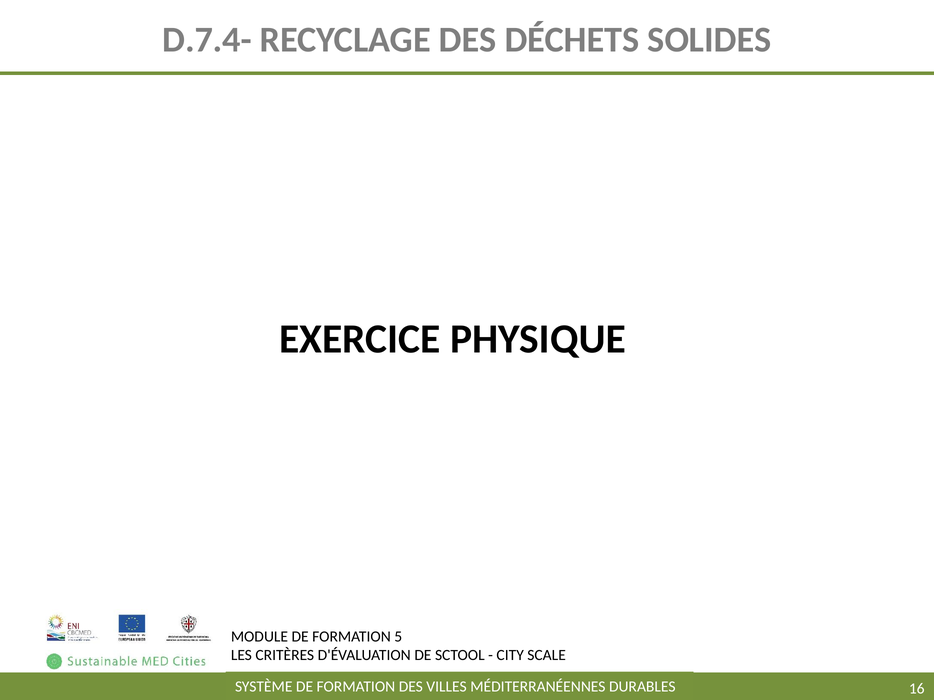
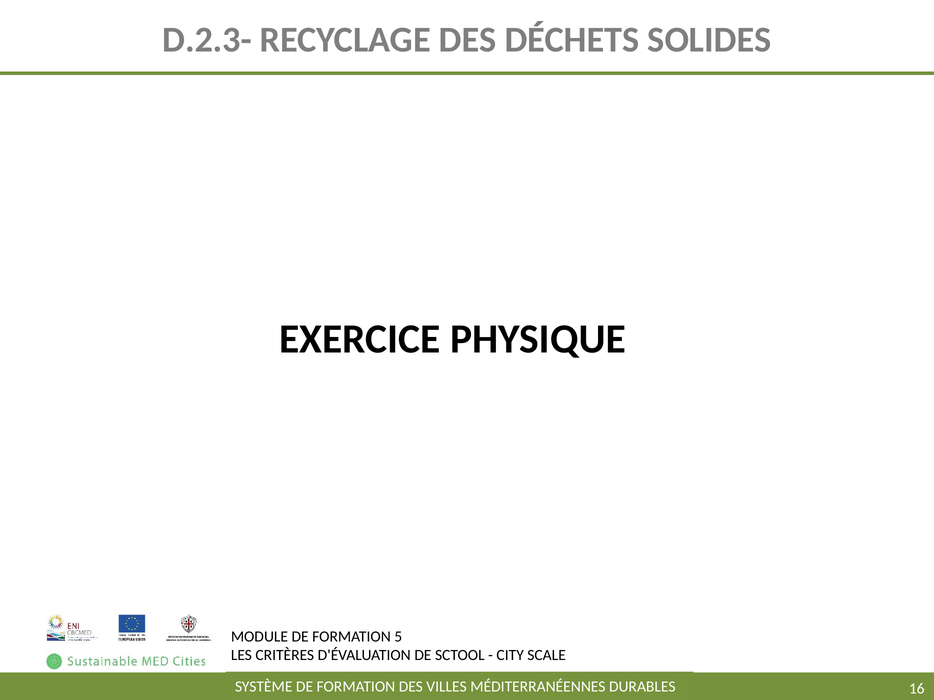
D.7.4-: D.7.4- -> D.2.3-
